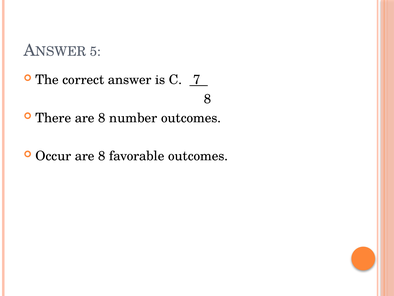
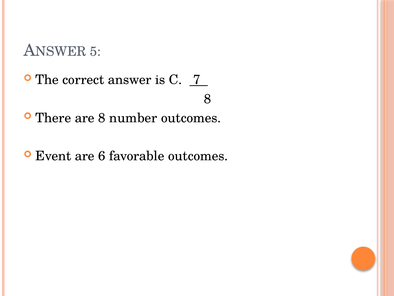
Occur: Occur -> Event
8 at (102, 156): 8 -> 6
